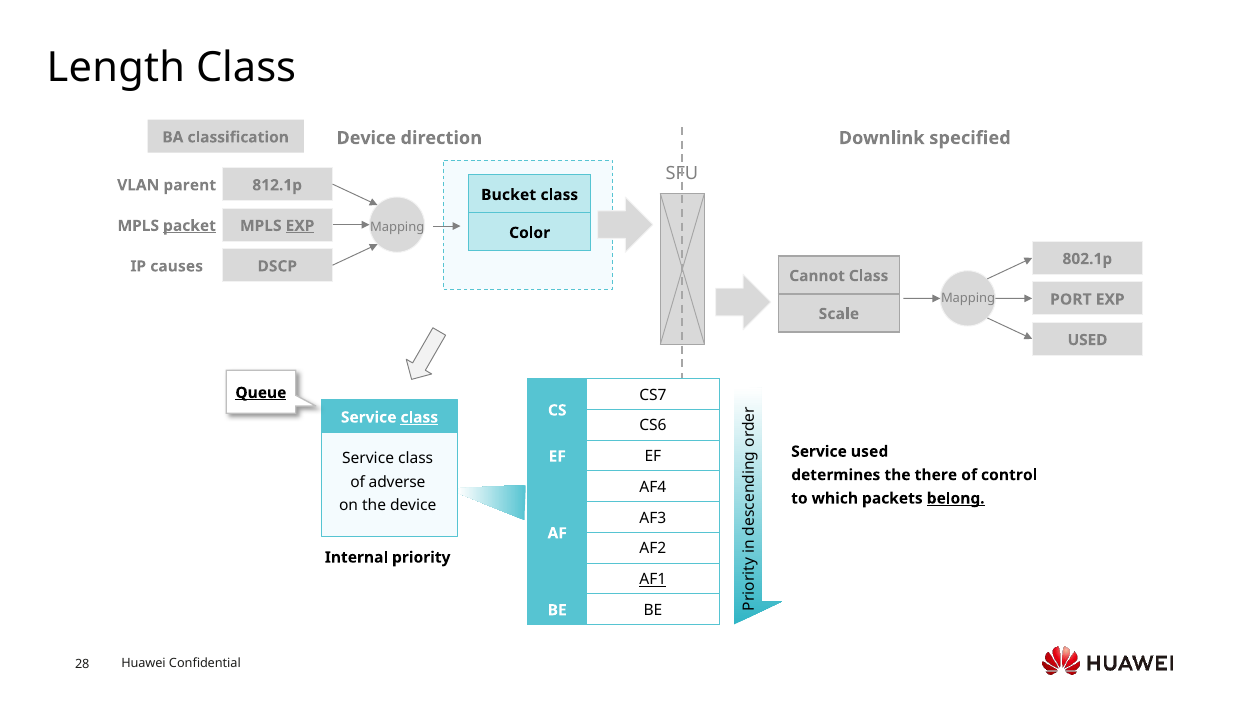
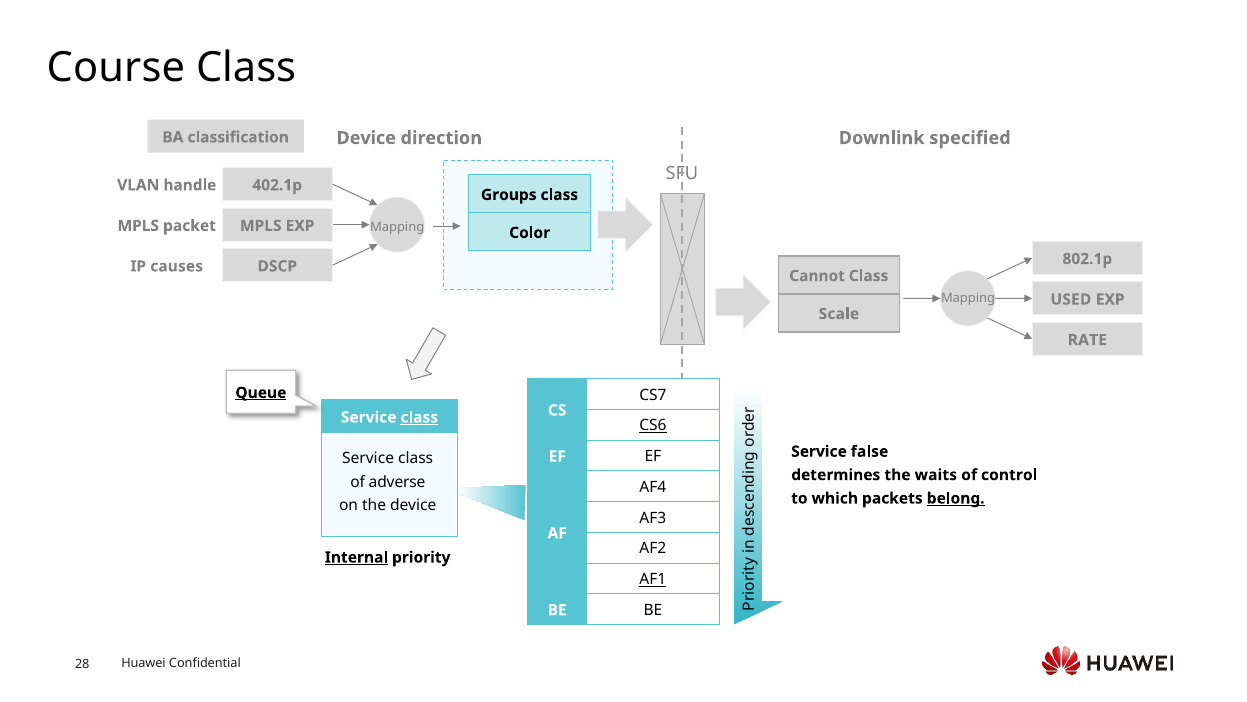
Length: Length -> Course
parent: parent -> handle
812.1p: 812.1p -> 402.1p
Bucket: Bucket -> Groups
packet underline: present -> none
EXP at (300, 226) underline: present -> none
PORT: PORT -> USED
USED at (1088, 340): USED -> RATE
CS6 underline: none -> present
Service used: used -> false
there: there -> waits
Internal underline: none -> present
